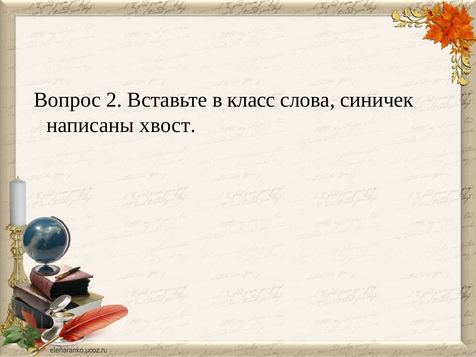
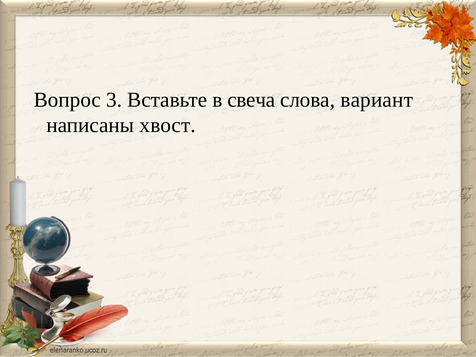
2: 2 -> 3
класс: класс -> свеча
синичек: синичек -> вариант
